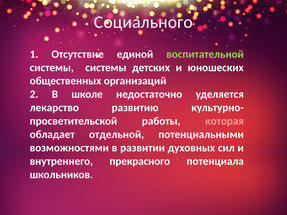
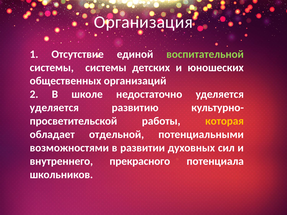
Социального: Социального -> Организация
лекарство at (54, 108): лекарство -> уделяется
которая colour: pink -> yellow
